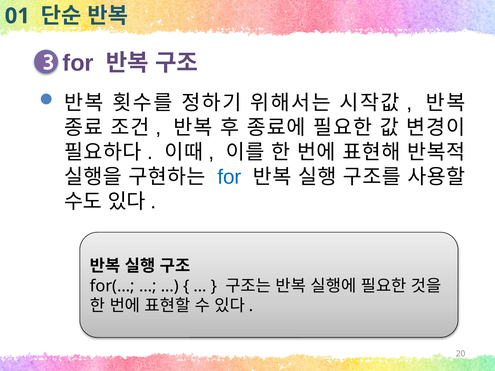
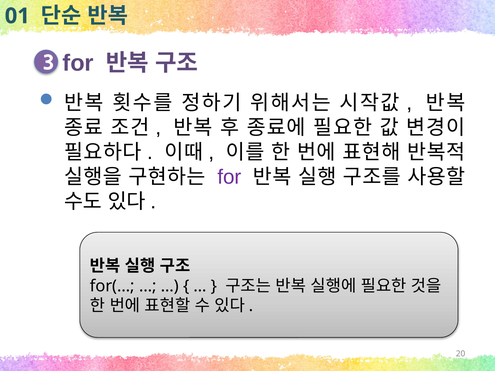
for at (229, 177) colour: blue -> purple
